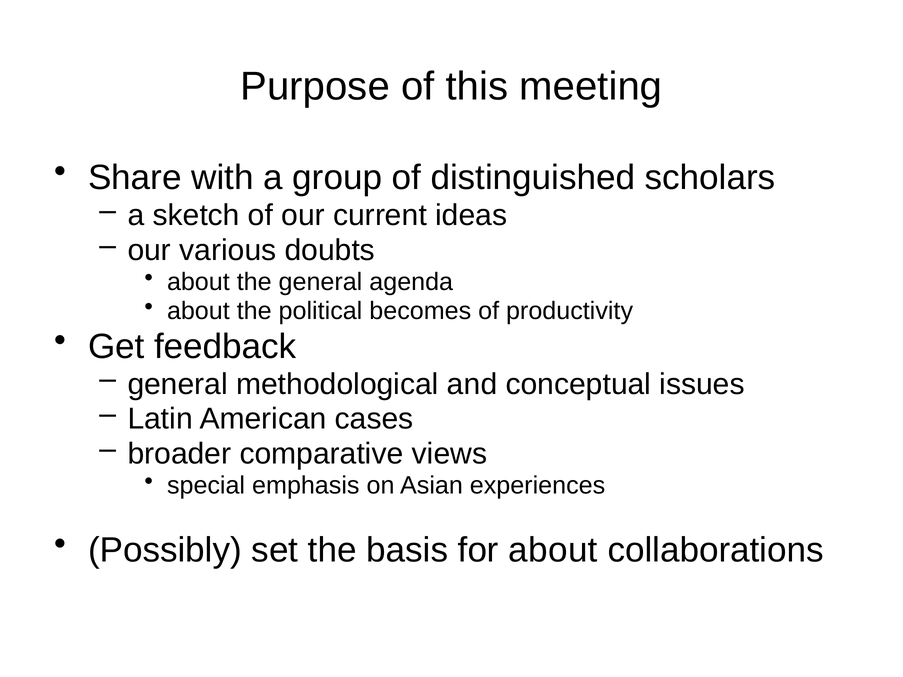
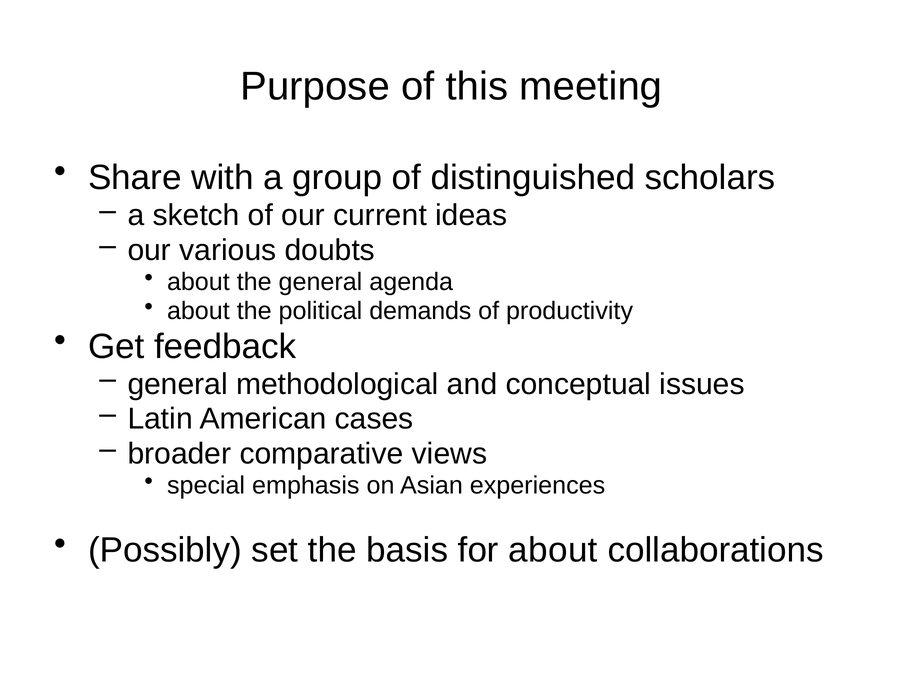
becomes: becomes -> demands
